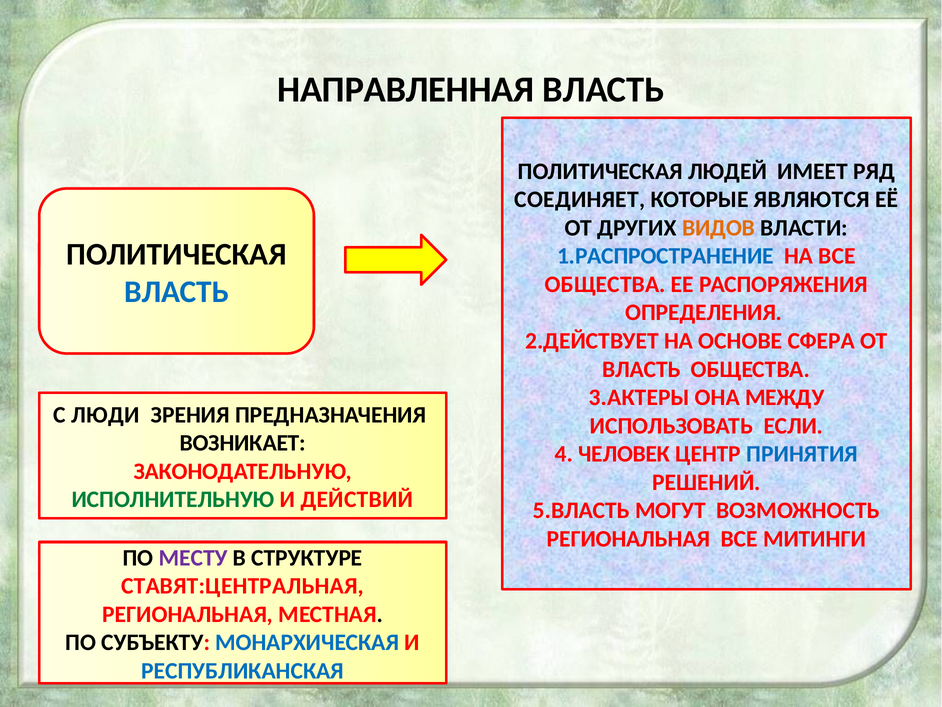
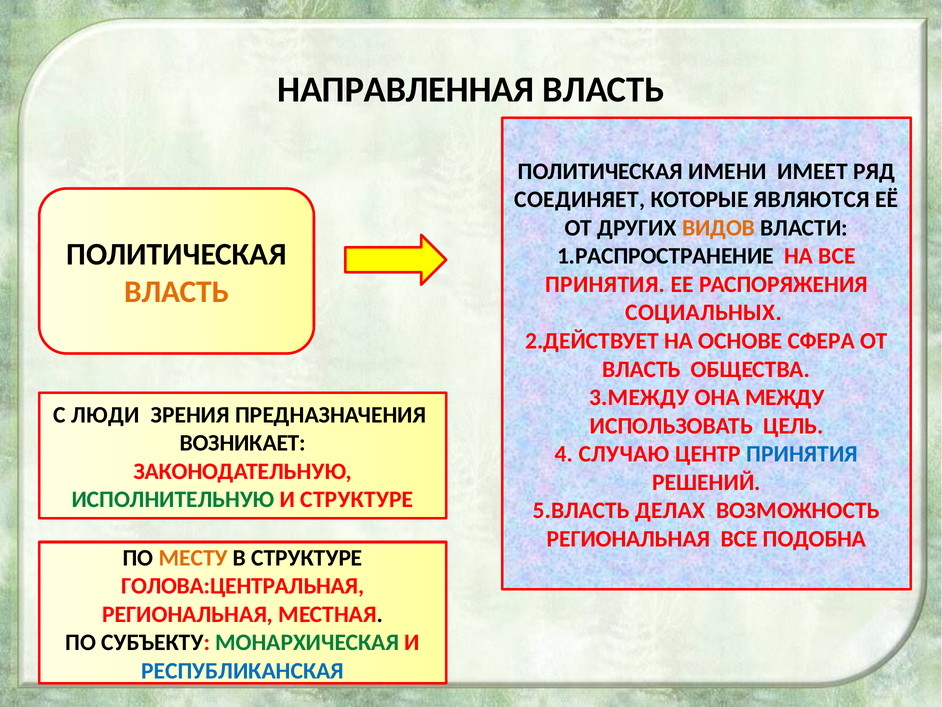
ЛЮДЕЙ: ЛЮДЕЙ -> ИМЕНИ
1.РАСПРОСТРАНЕНИЕ colour: blue -> black
ОБЩЕСТВА at (605, 284): ОБЩЕСТВА -> ПРИНЯТИЯ
ВЛАСТЬ at (177, 292) colour: blue -> orange
ОПРЕДЕЛЕНИЯ: ОПРЕДЕЛЕНИЯ -> СОЦИАЛЬНЫХ
3.АКТЕРЫ: 3.АКТЕРЫ -> 3.МЕЖДУ
ЕСЛИ: ЕСЛИ -> ЦЕЛЬ
ЧЕЛОВЕК: ЧЕЛОВЕК -> СЛУЧАЮ
И ДЕЙСТВИЙ: ДЕЙСТВИЙ -> СТРУКТУРЕ
МОГУТ: МОГУТ -> ДЕЛАХ
МИТИНГИ: МИТИНГИ -> ПОДОБНА
МЕСТУ colour: purple -> orange
СТАВЯТ:ЦЕНТРАЛЬНАЯ: СТАВЯТ:ЦЕНТРАЛЬНАЯ -> ГОЛОВА:ЦЕНТРАЛЬНАЯ
МОНАРХИЧЕСКАЯ colour: blue -> green
